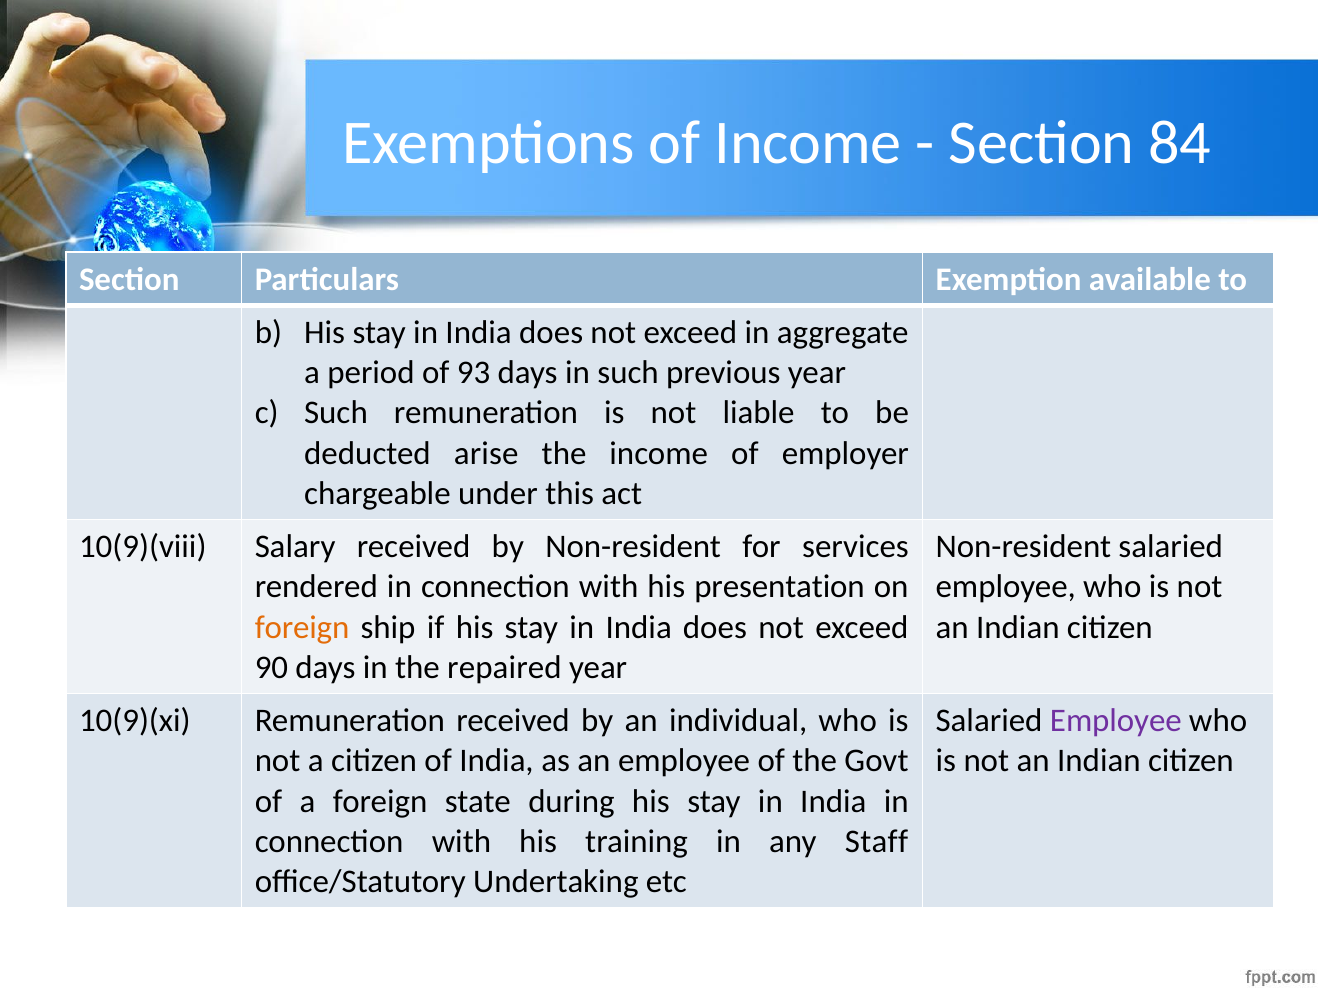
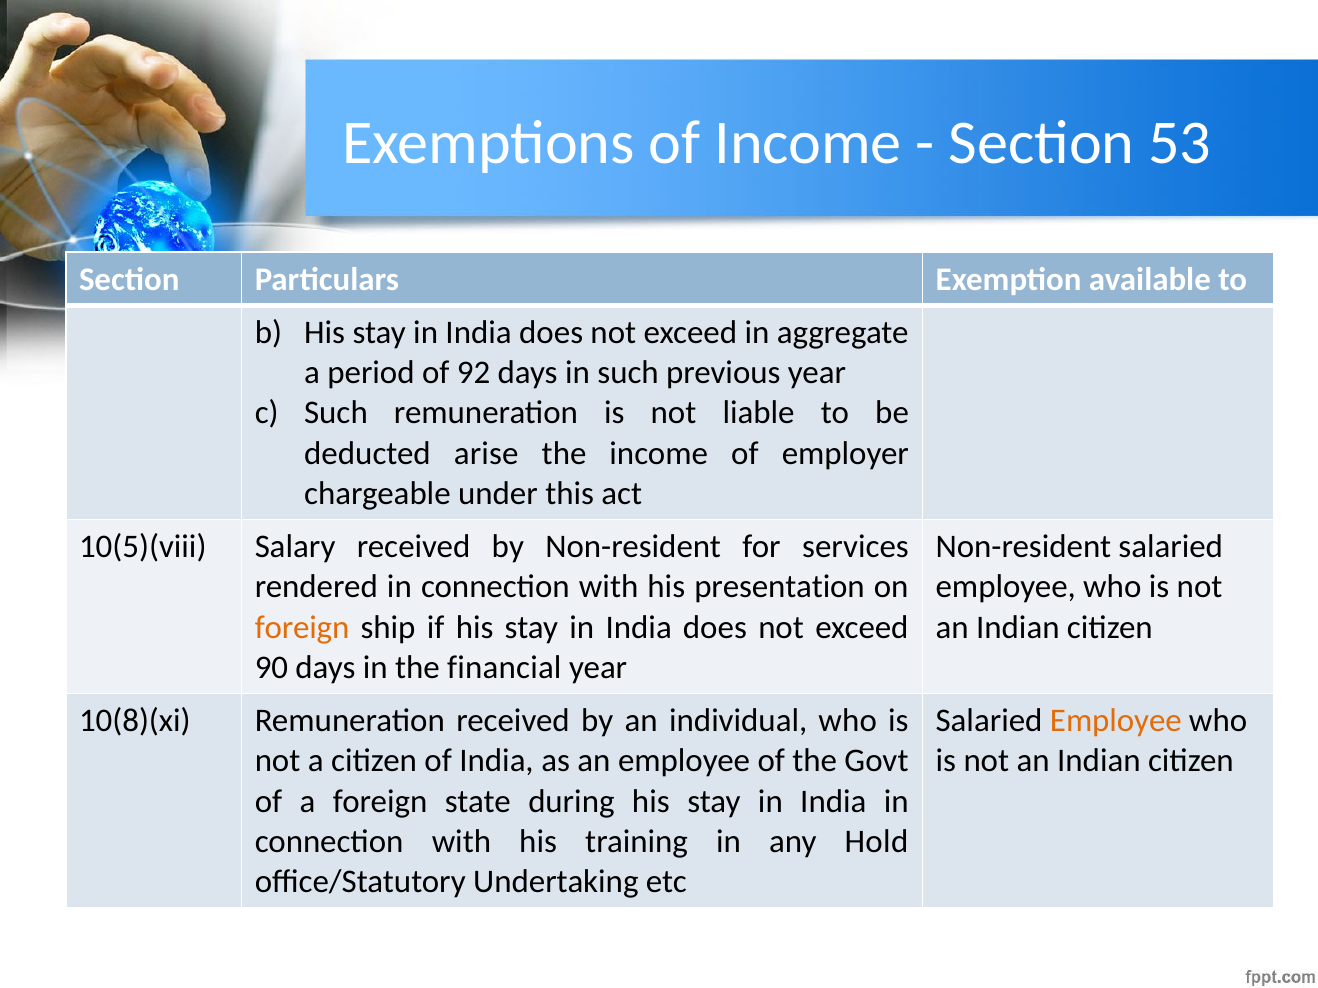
84: 84 -> 53
93: 93 -> 92
10(9)(viii: 10(9)(viii -> 10(5)(viii
repaired: repaired -> financial
10(9)(xi: 10(9)(xi -> 10(8)(xi
Employee at (1116, 721) colour: purple -> orange
Staff: Staff -> Hold
